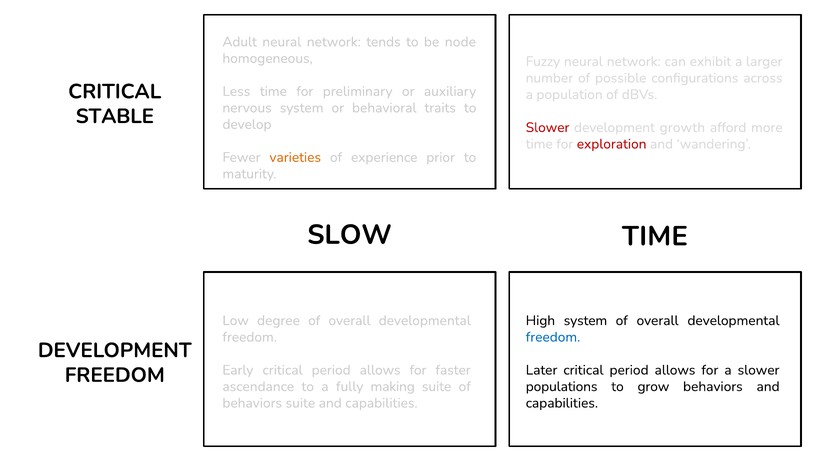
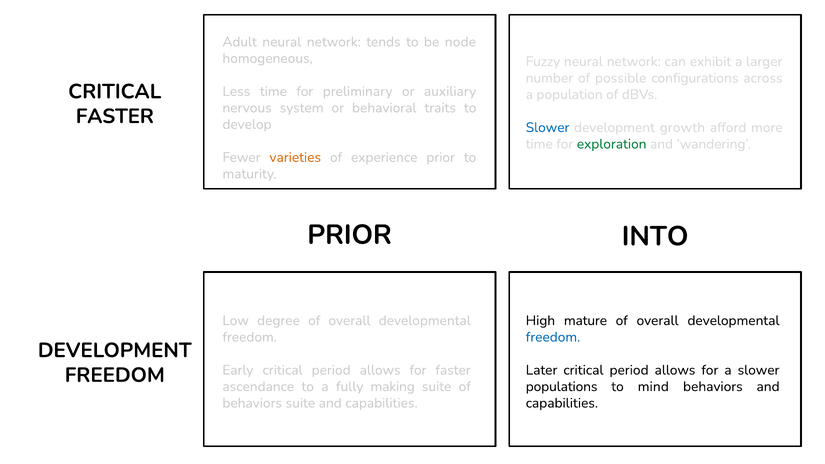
STABLE at (115, 116): STABLE -> FASTER
Slower at (548, 127) colour: red -> blue
exploration colour: red -> green
SLOW at (350, 235): SLOW -> PRIOR
TIME at (655, 236): TIME -> INTO
High system: system -> mature
grow: grow -> mind
